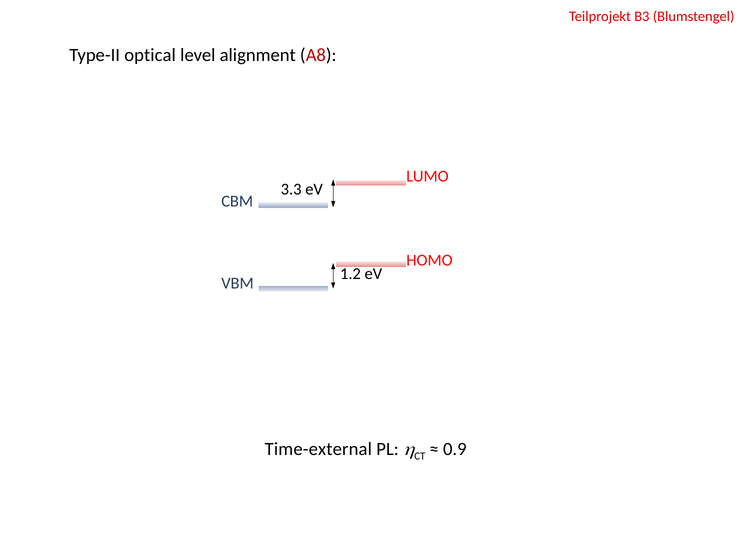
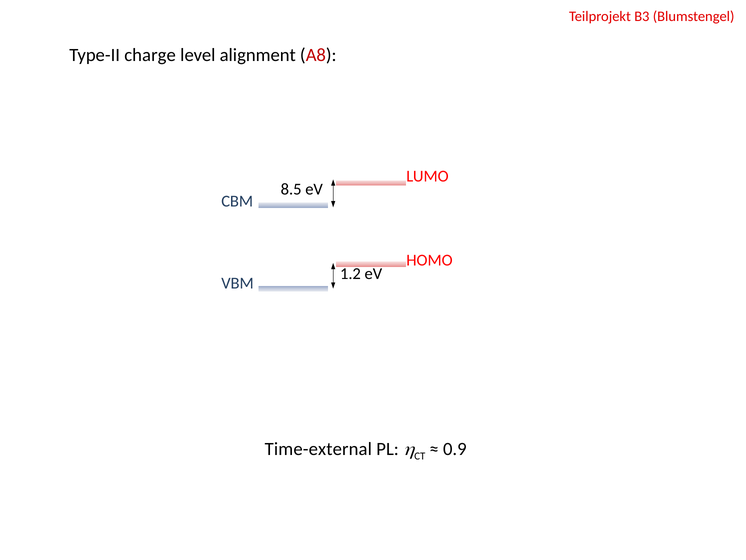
optical: optical -> charge
3.3: 3.3 -> 8.5
